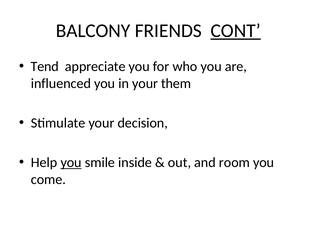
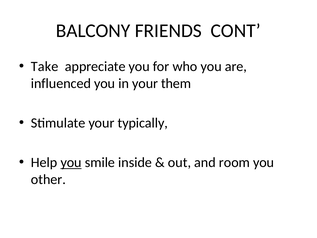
CONT underline: present -> none
Tend: Tend -> Take
decision: decision -> typically
come: come -> other
